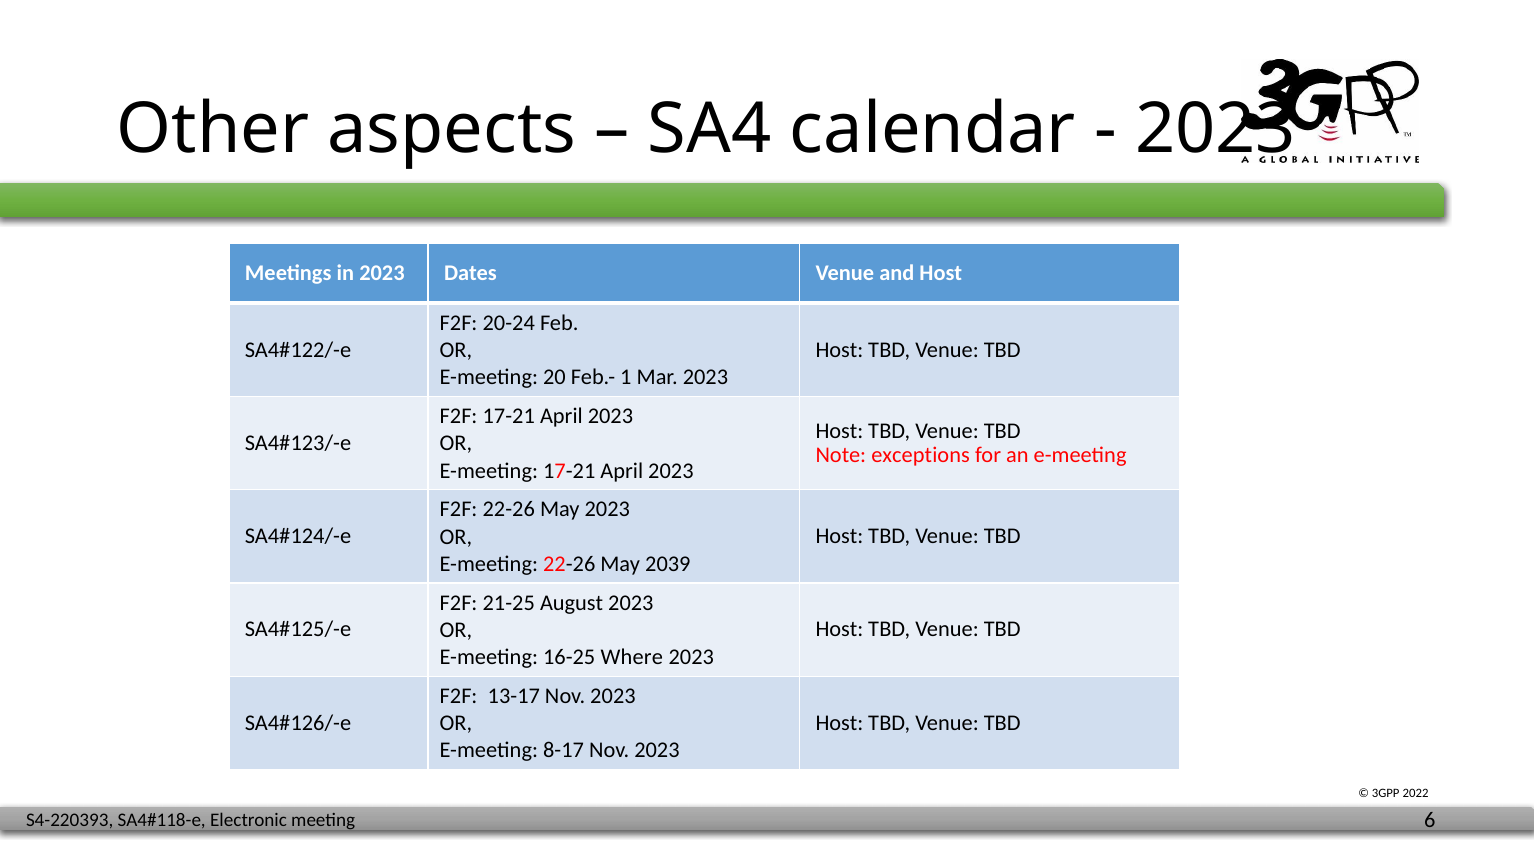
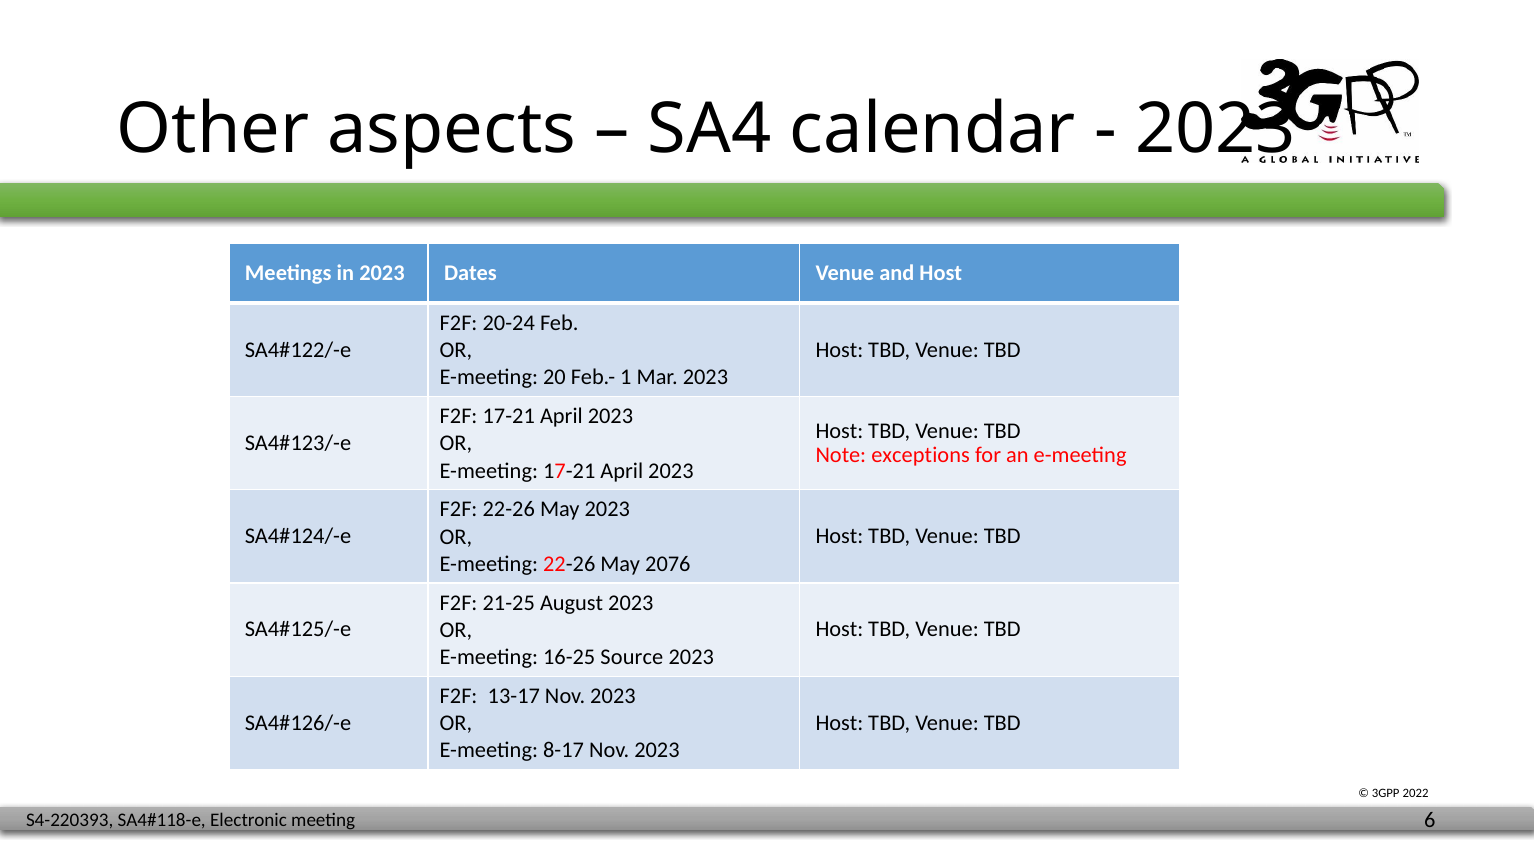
2039: 2039 -> 2076
Where: Where -> Source
